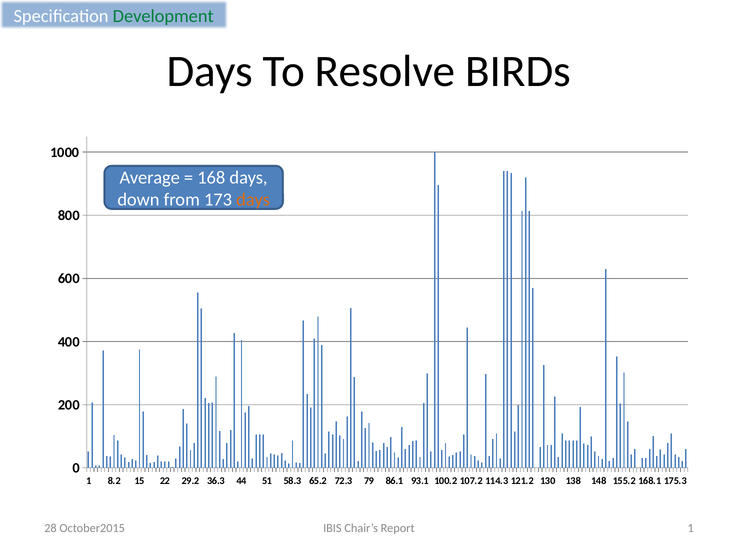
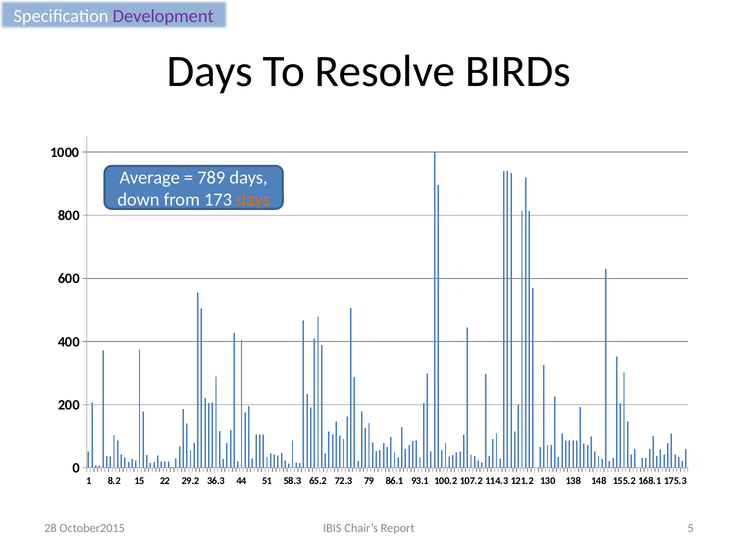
Development colour: green -> purple
168: 168 -> 789
Report 1: 1 -> 5
